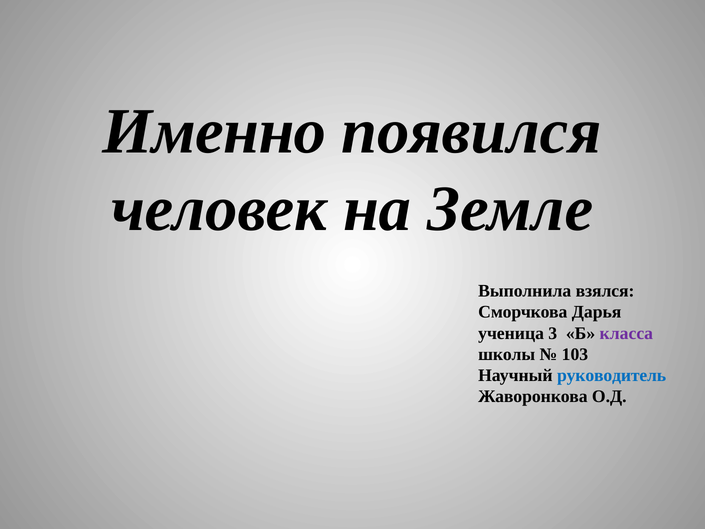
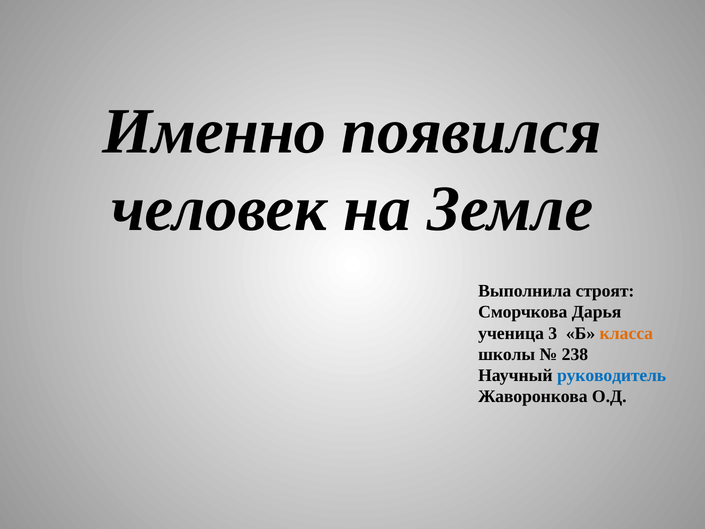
взялся: взялся -> строят
класса colour: purple -> orange
103: 103 -> 238
